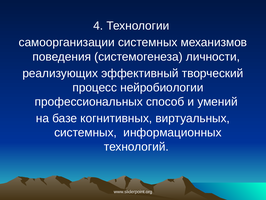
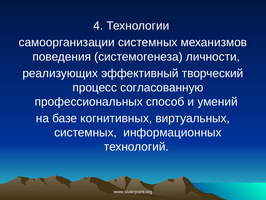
нейробиологии: нейробиологии -> согласованную
